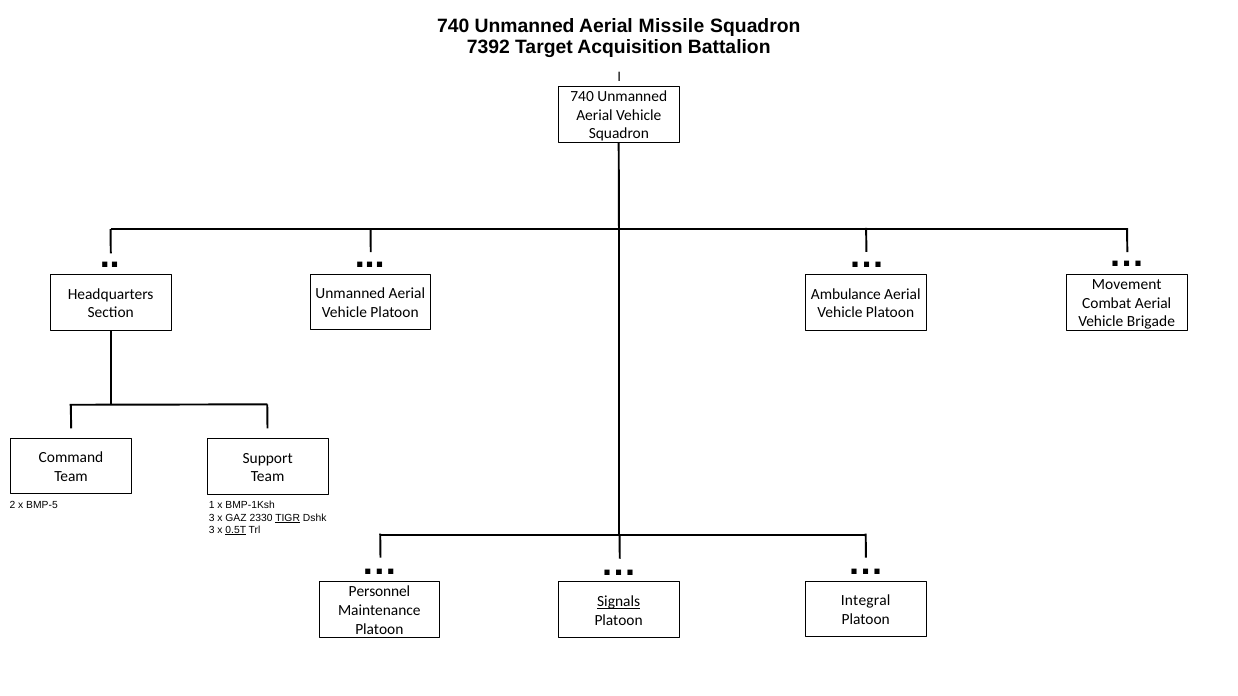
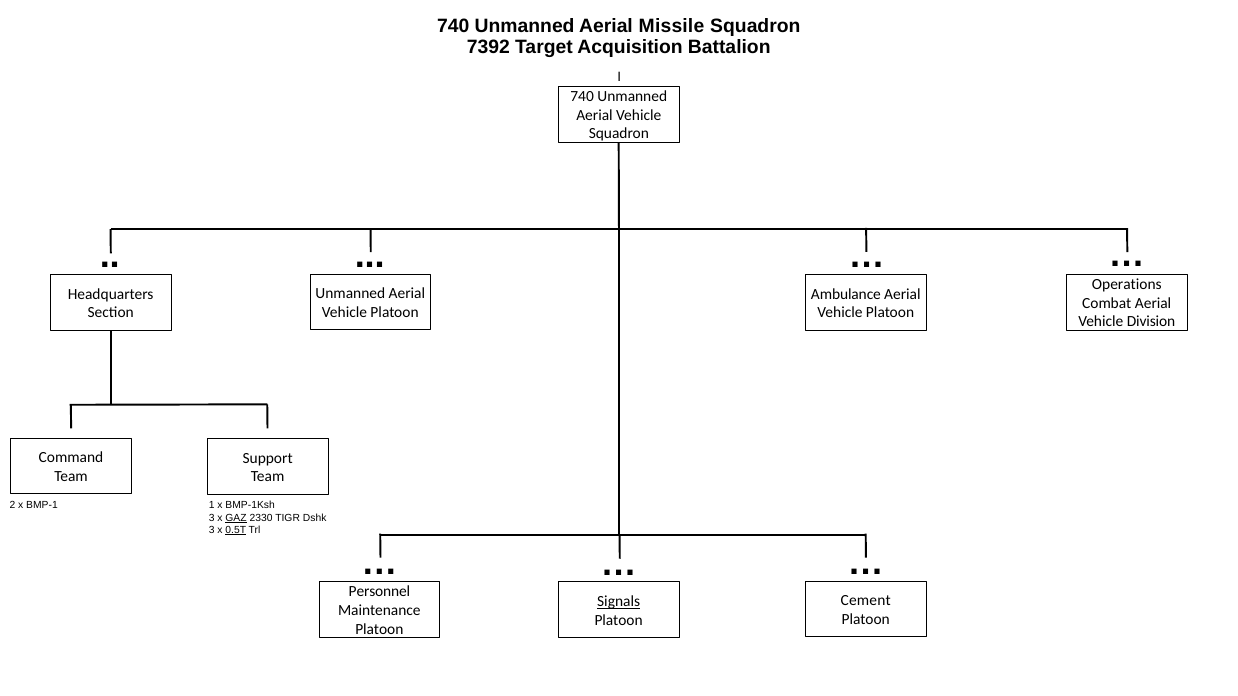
Movement: Movement -> Operations
Brigade: Brigade -> Division
BMP-5: BMP-5 -> BMP-1
GAZ underline: none -> present
TIGR underline: present -> none
Integral: Integral -> Cement
